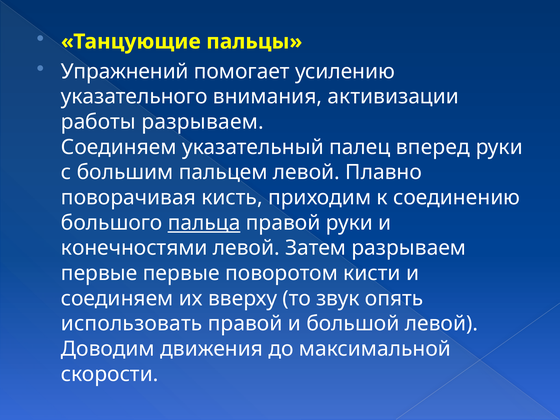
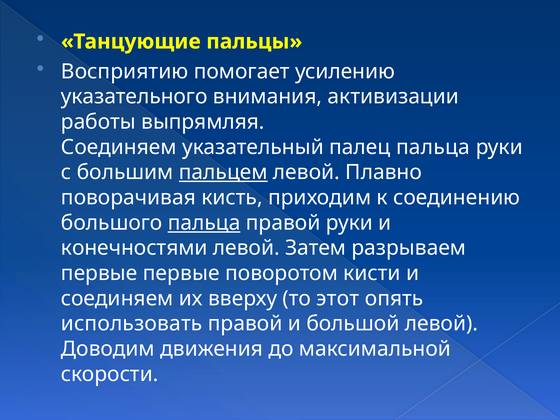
Упражнений: Упражнений -> Восприятию
работы разрываем: разрываем -> выпрямляя
палец вперед: вперед -> пальца
пальцем underline: none -> present
звук: звук -> этот
